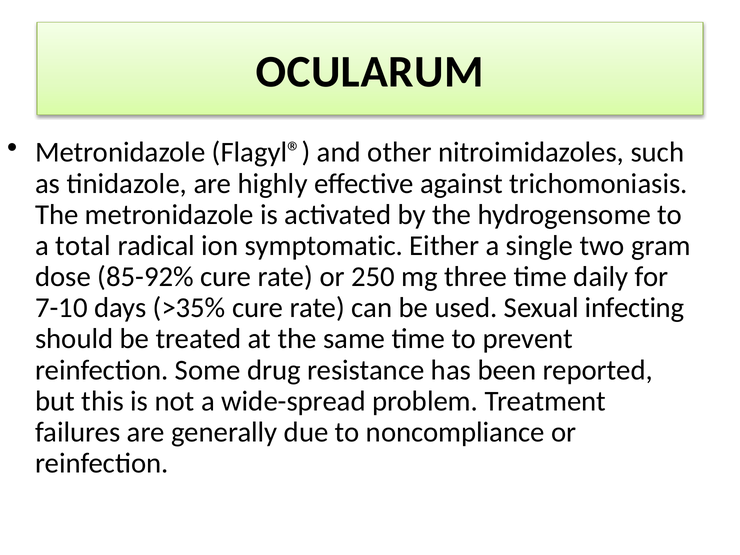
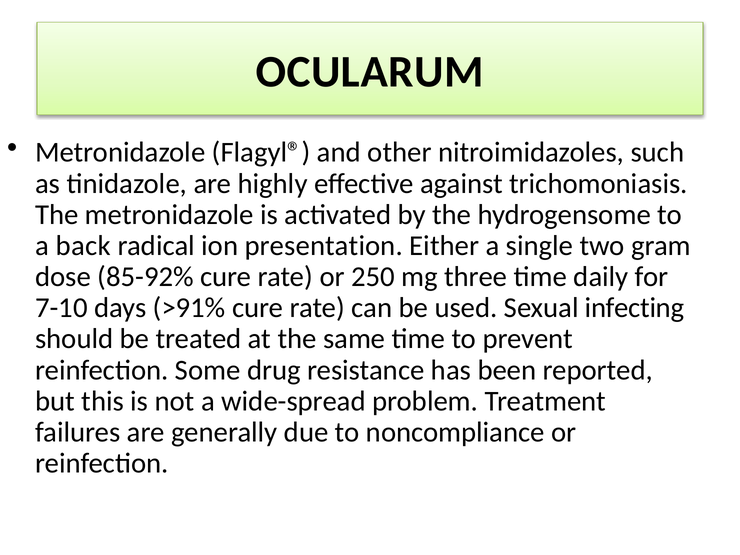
total: total -> back
symptomatic: symptomatic -> presentation
>35%: >35% -> >91%
